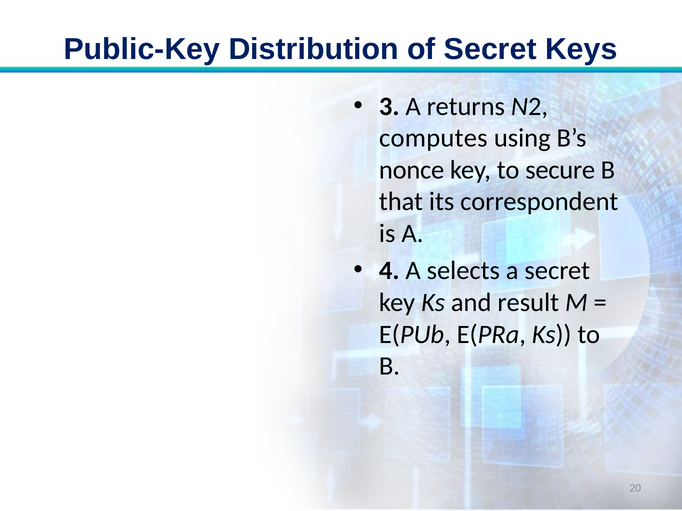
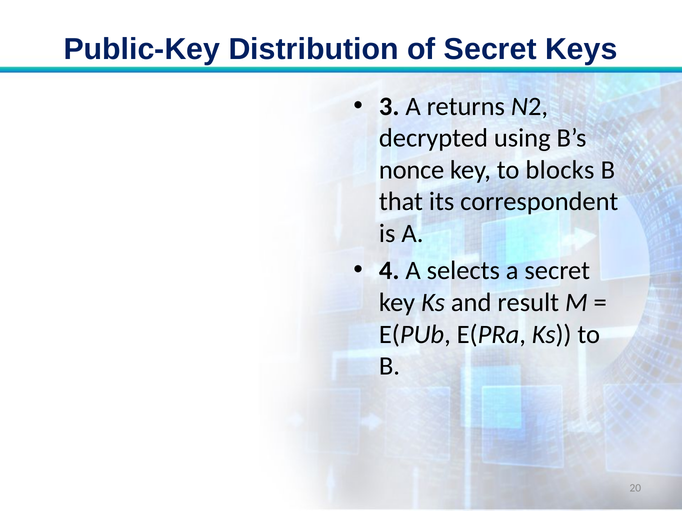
computes: computes -> decrypted
secure: secure -> blocks
